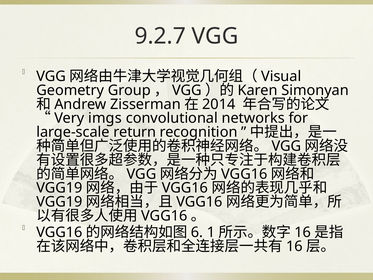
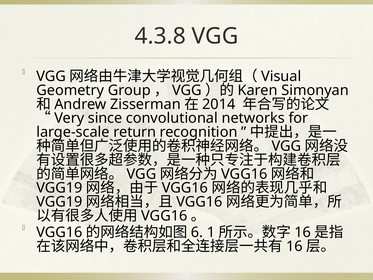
9.2.7: 9.2.7 -> 4.3.8
imgs: imgs -> since
